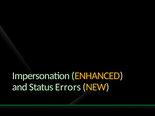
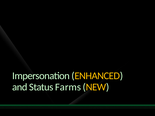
Errors: Errors -> Farms
